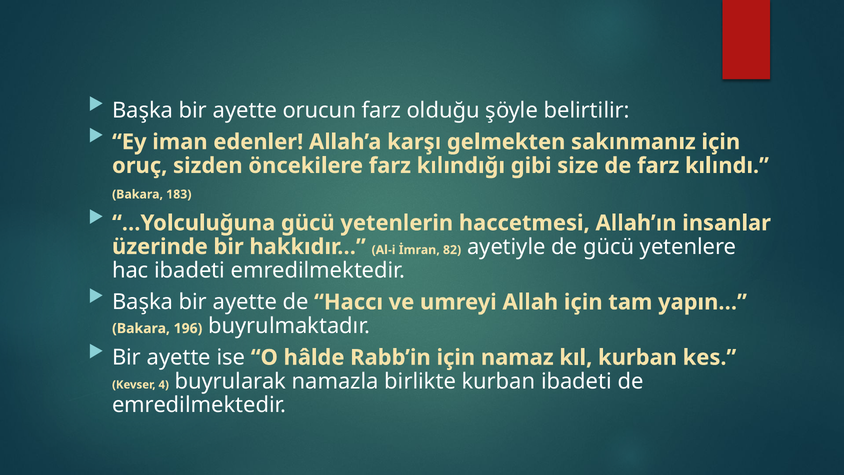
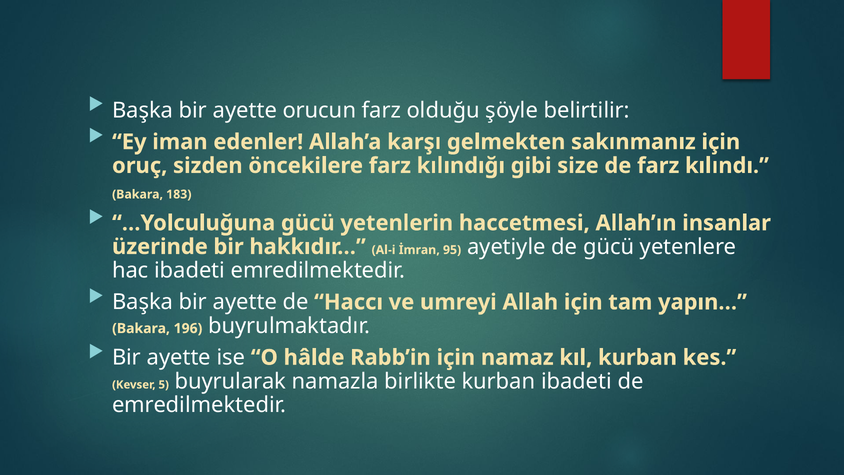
82: 82 -> 95
4: 4 -> 5
